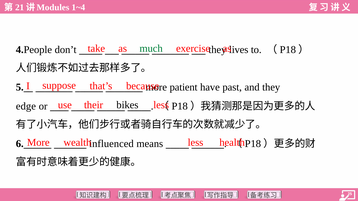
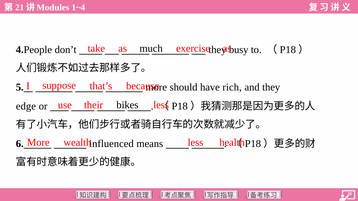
much colour: green -> black
lives: lives -> busy
patient: patient -> should
past: past -> rich
